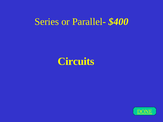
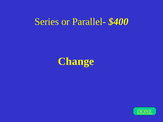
Circuits: Circuits -> Change
